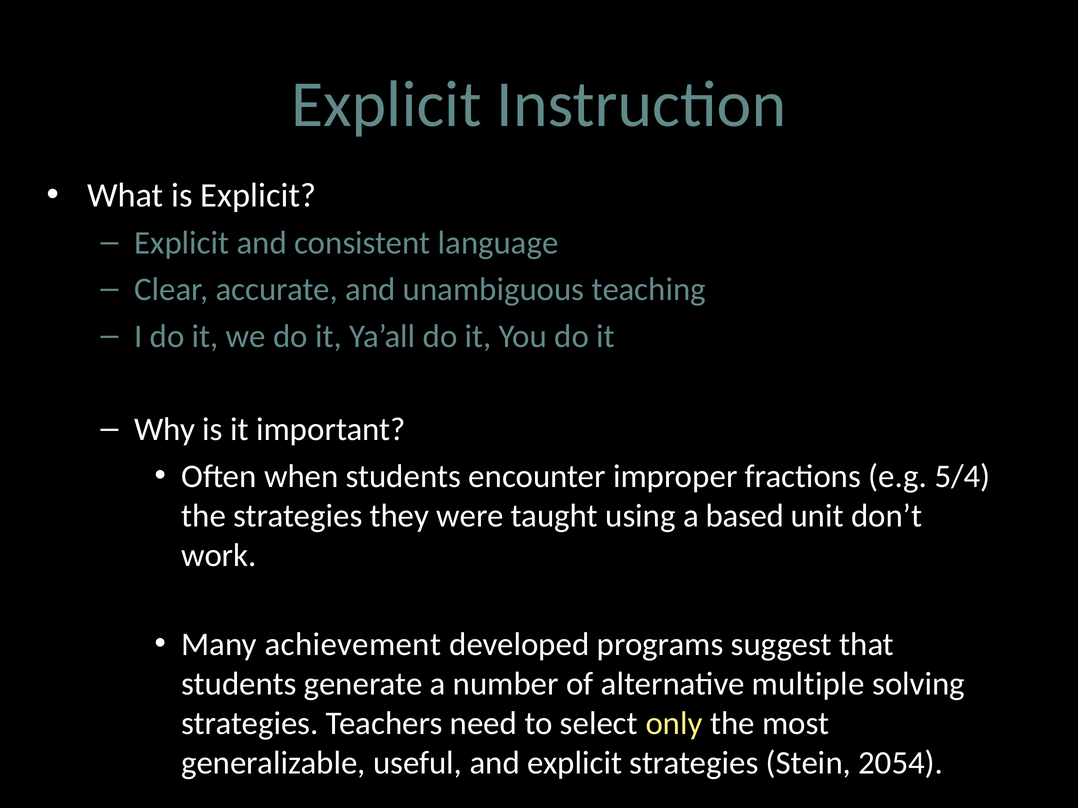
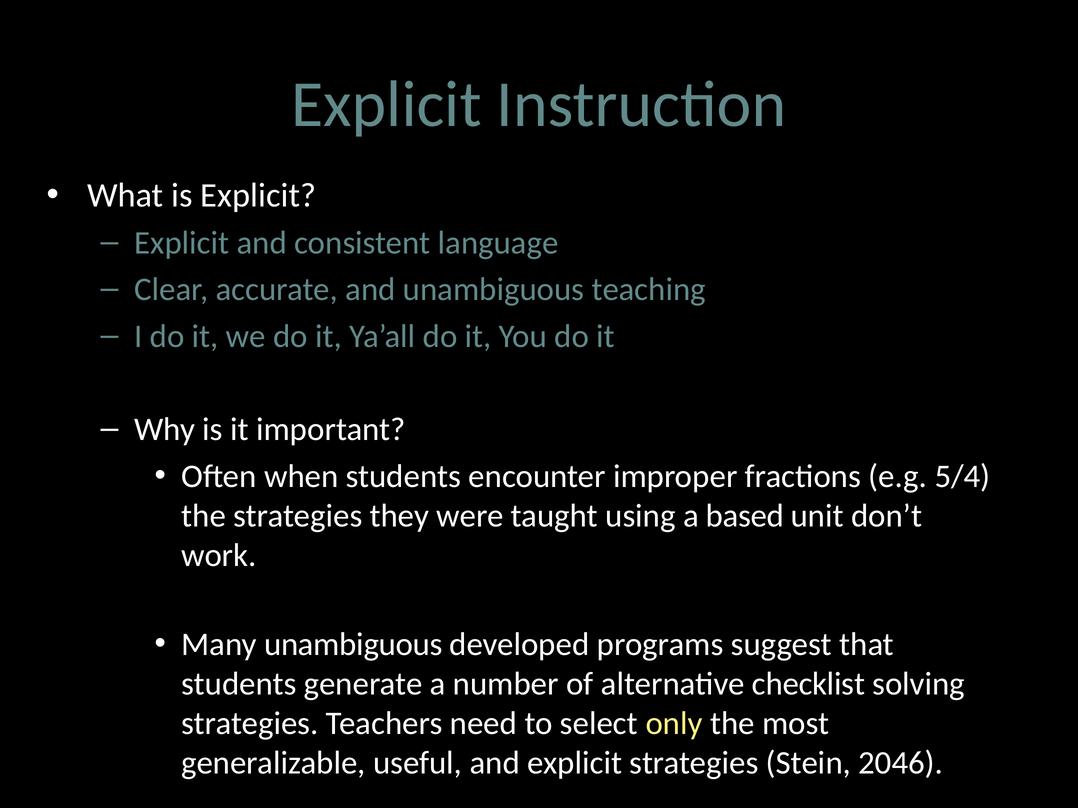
Many achievement: achievement -> unambiguous
multiple: multiple -> checklist
2054: 2054 -> 2046
